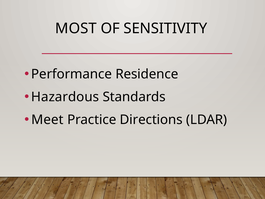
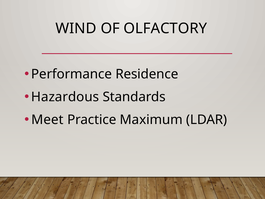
MOST: MOST -> WIND
SENSITIVITY: SENSITIVITY -> OLFACTORY
Directions: Directions -> Maximum
